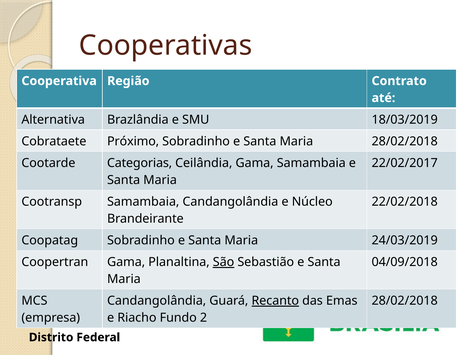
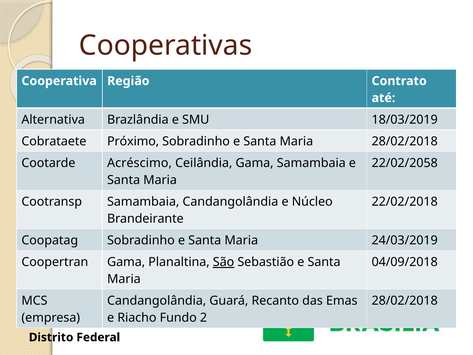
Categorias: Categorias -> Acréscimo
22/02/2017: 22/02/2017 -> 22/02/2058
Recanto underline: present -> none
